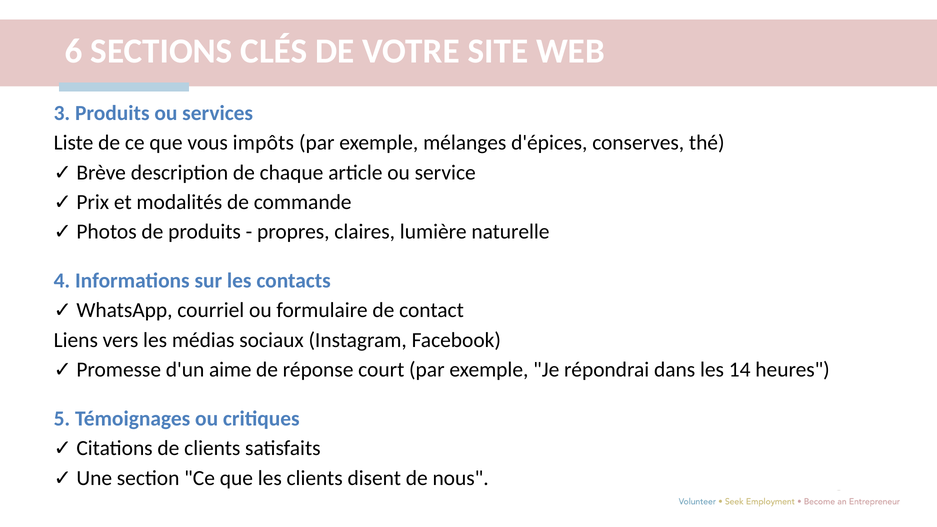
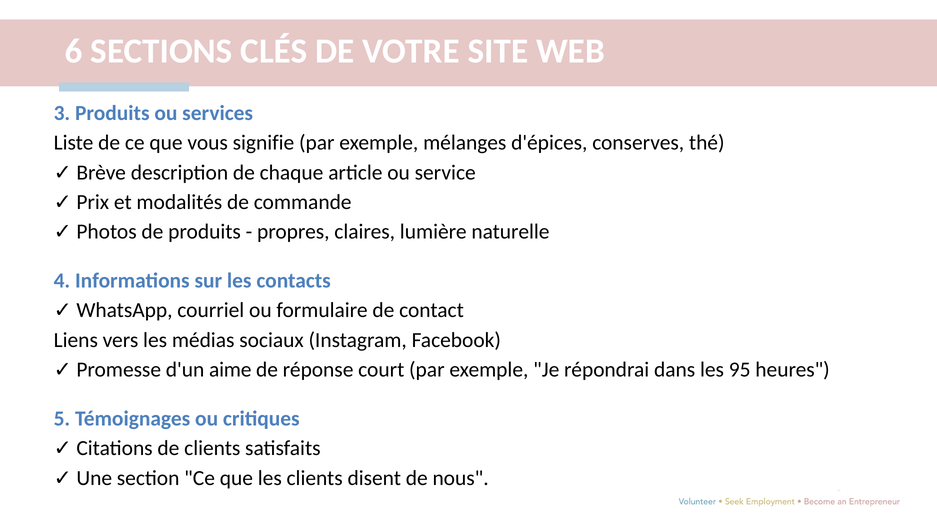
impôts: impôts -> signifie
14: 14 -> 95
